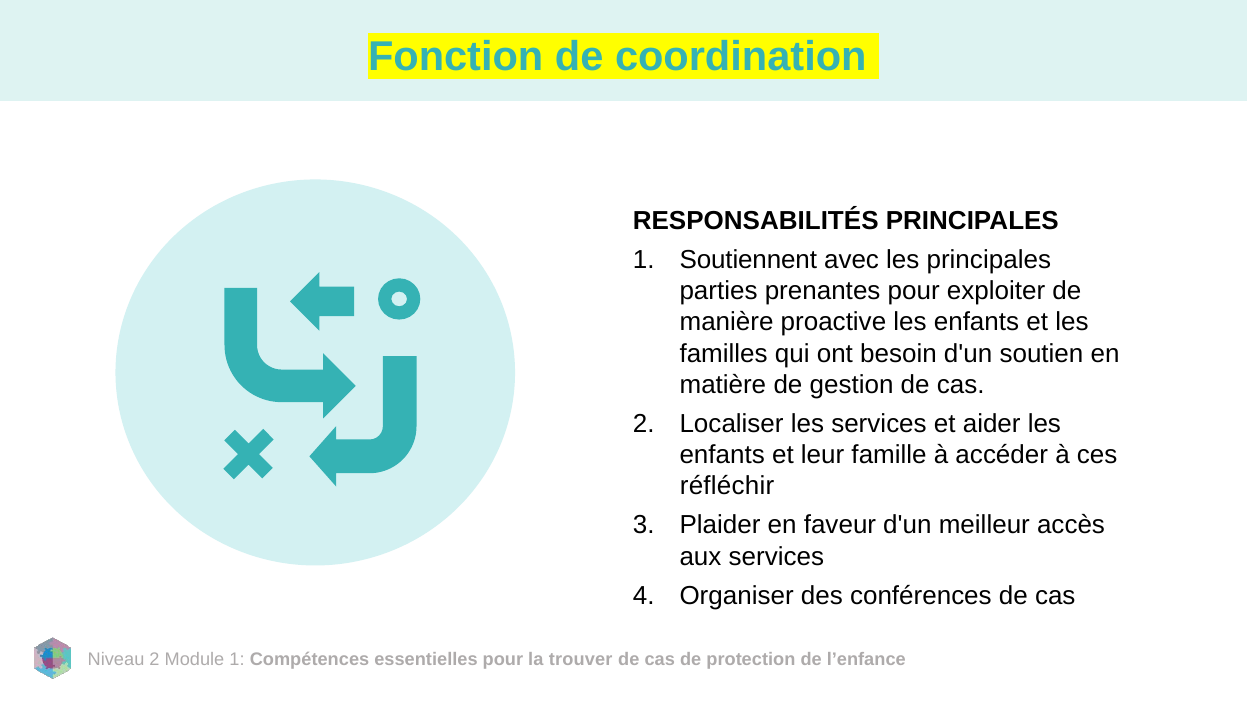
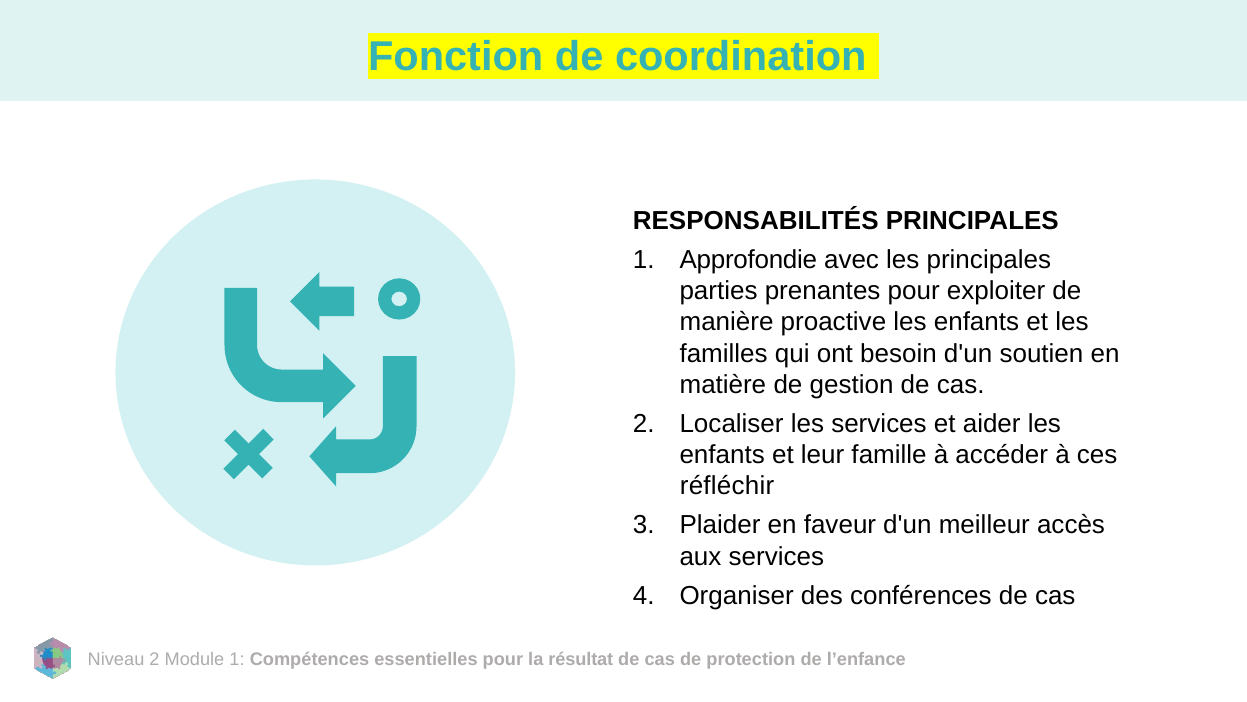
Soutiennent: Soutiennent -> Approfondie
trouver: trouver -> résultat
